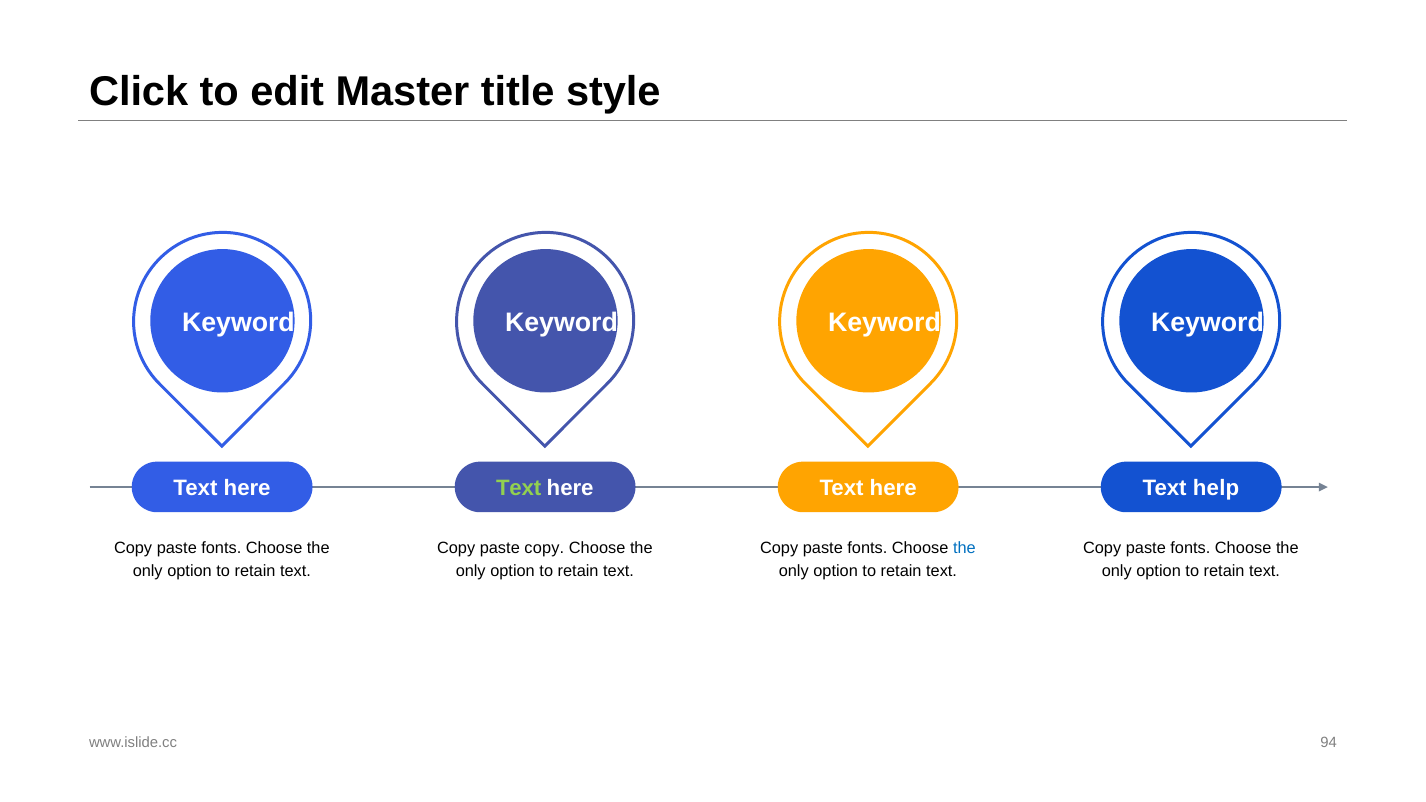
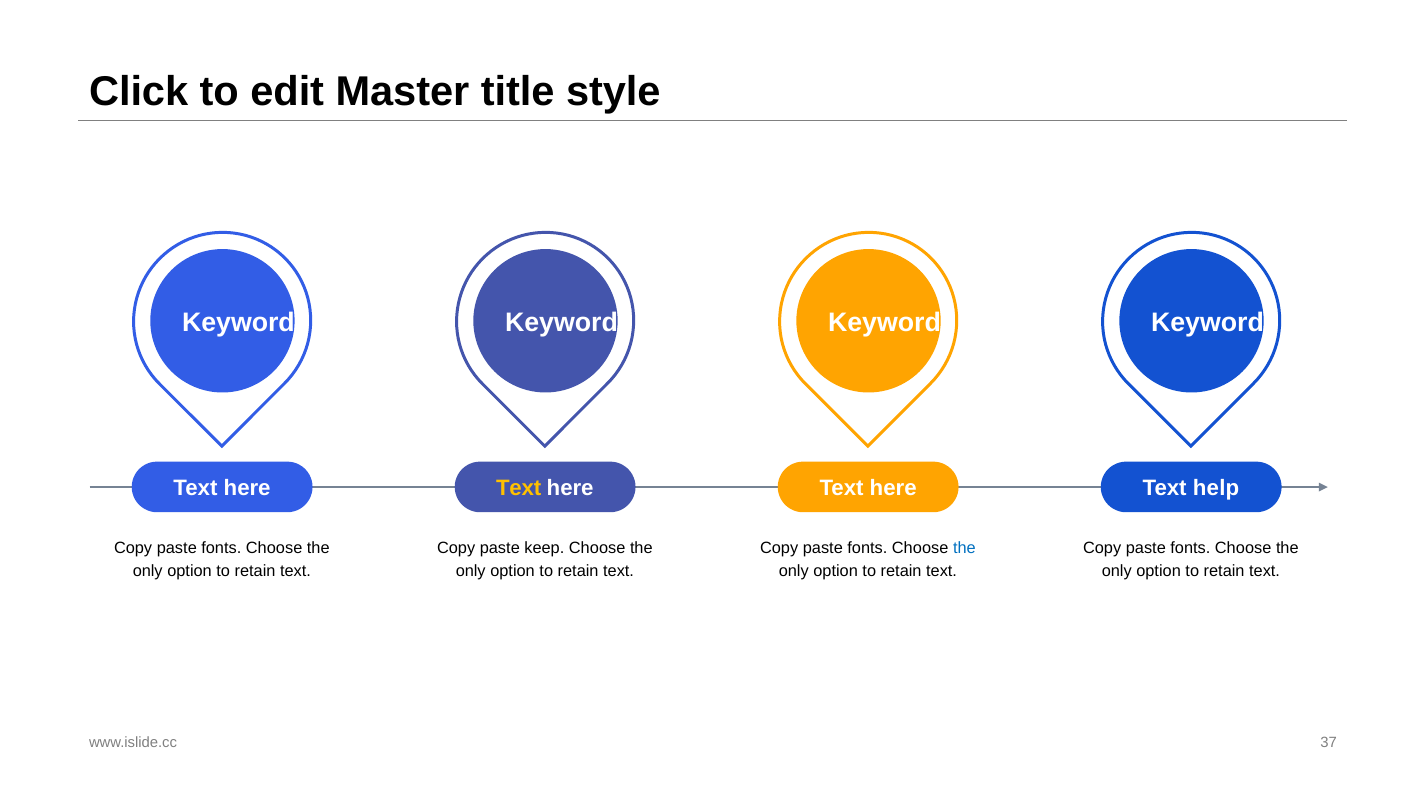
Text at (519, 489) colour: light green -> yellow
paste copy: copy -> keep
94: 94 -> 37
